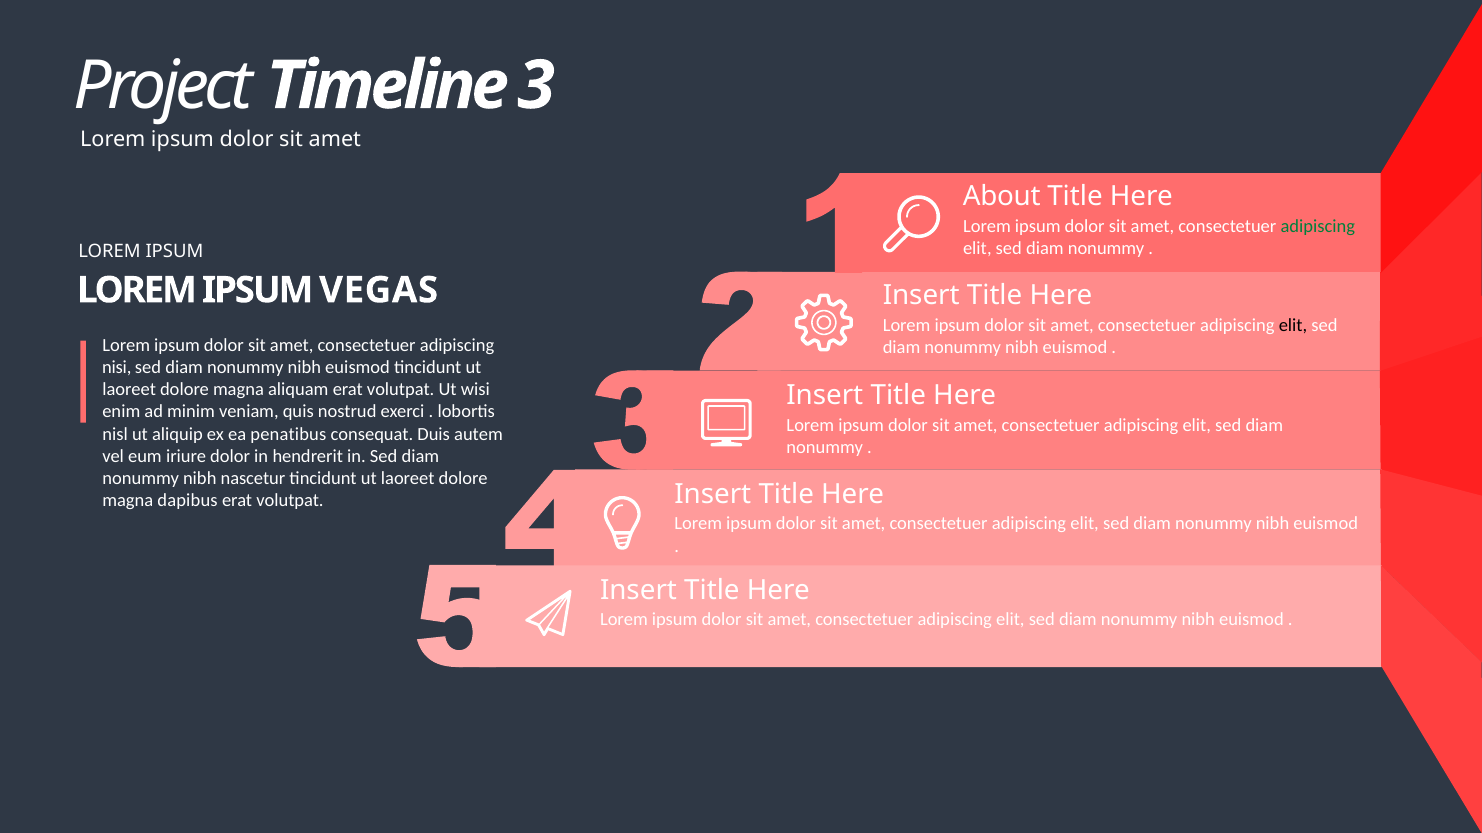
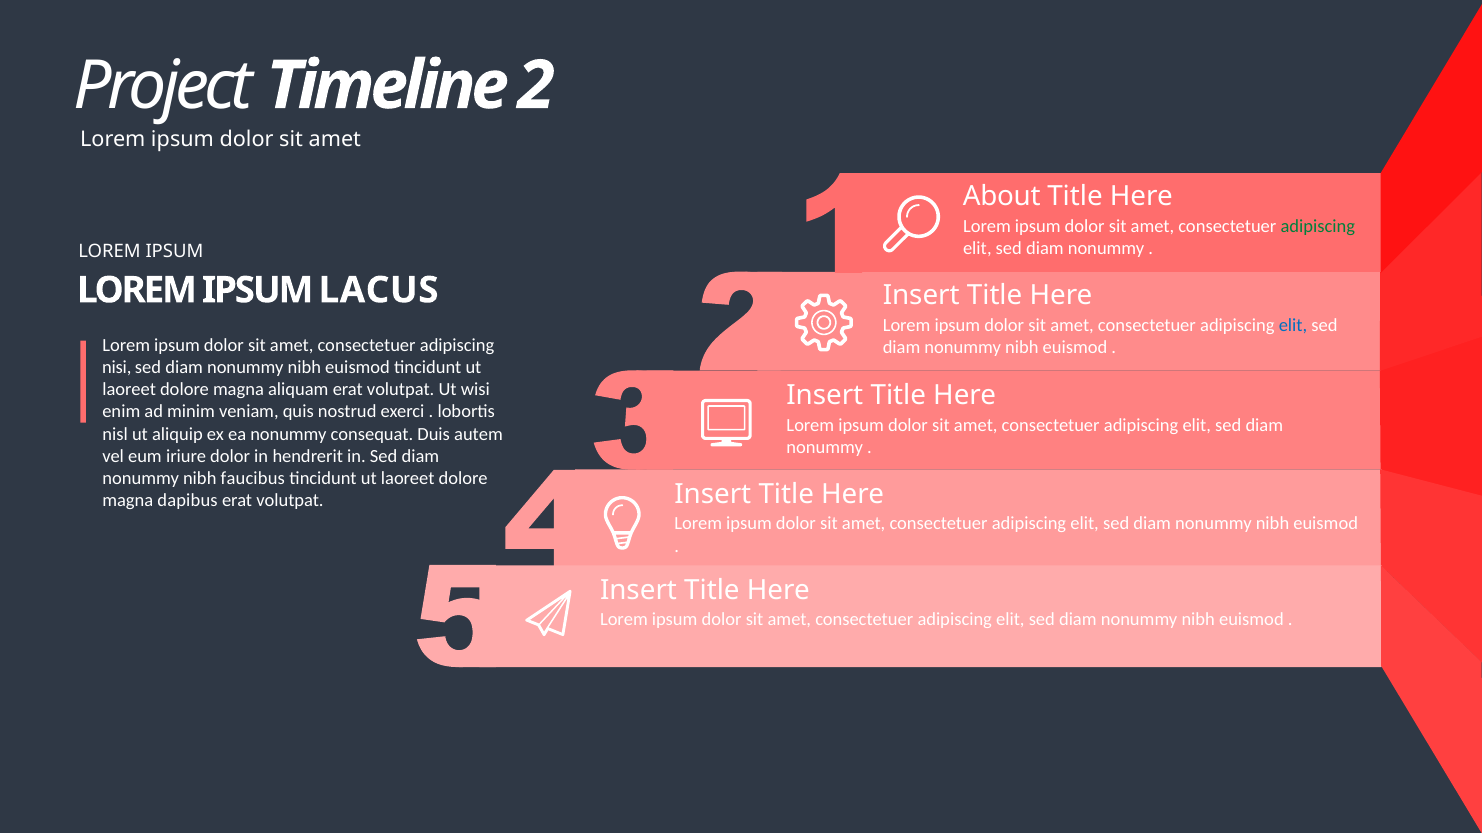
3: 3 -> 2
VEGAS: VEGAS -> LACUS
elit at (1293, 325) colour: black -> blue
ea penatibus: penatibus -> nonummy
nascetur: nascetur -> faucibus
